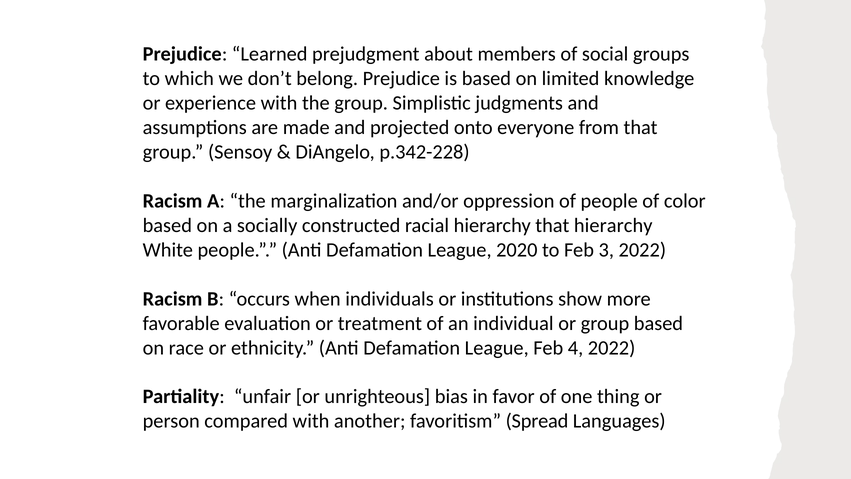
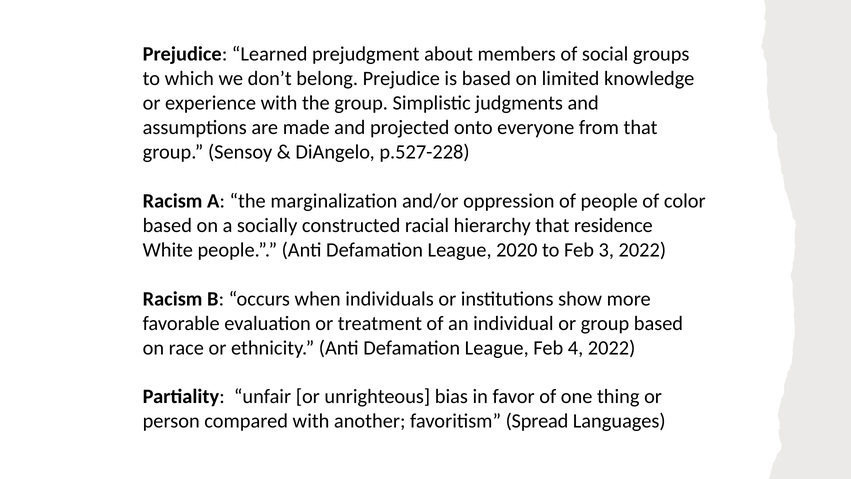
p.342-228: p.342-228 -> p.527-228
that hierarchy: hierarchy -> residence
